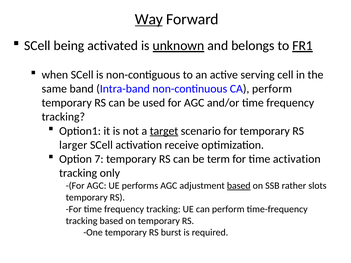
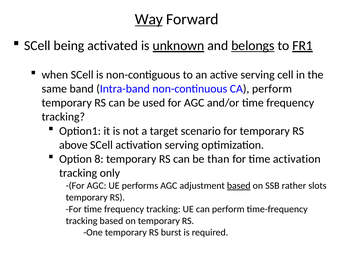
belongs underline: none -> present
target underline: present -> none
larger: larger -> above
activation receive: receive -> serving
7: 7 -> 8
term: term -> than
